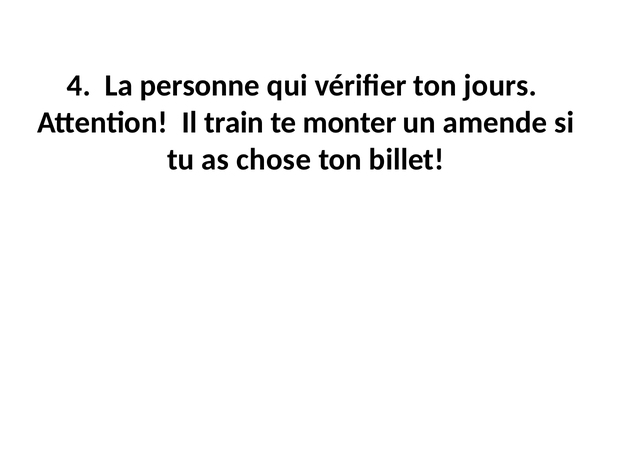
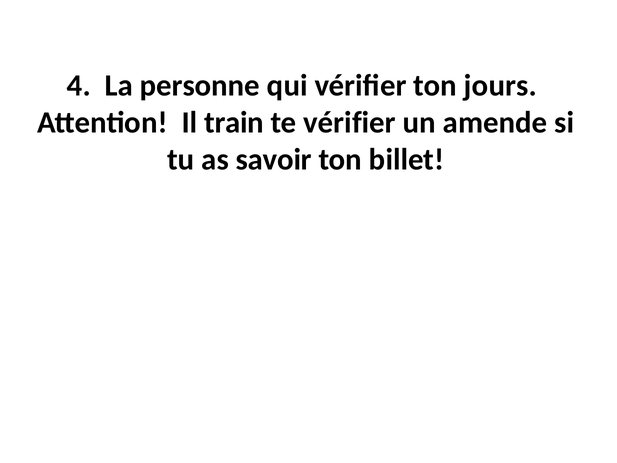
te monter: monter -> vérifier
chose: chose -> savoir
